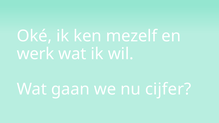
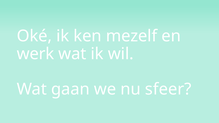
cijfer: cijfer -> sfeer
